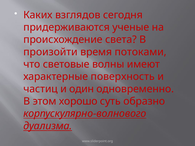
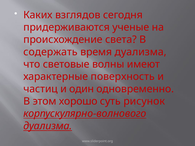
произойти: произойти -> содержать
время потоками: потоками -> дуализма
образно: образно -> рисунок
